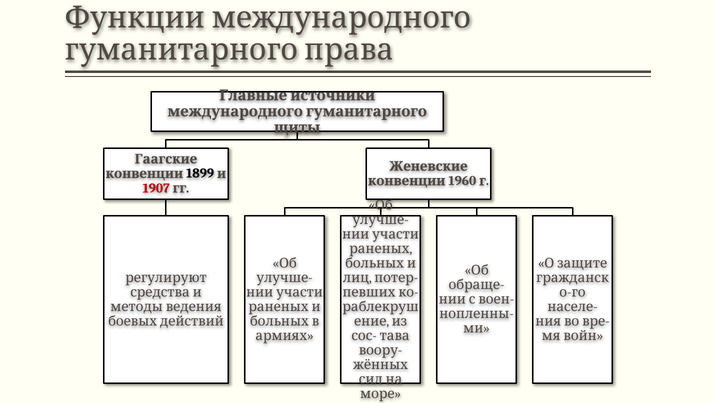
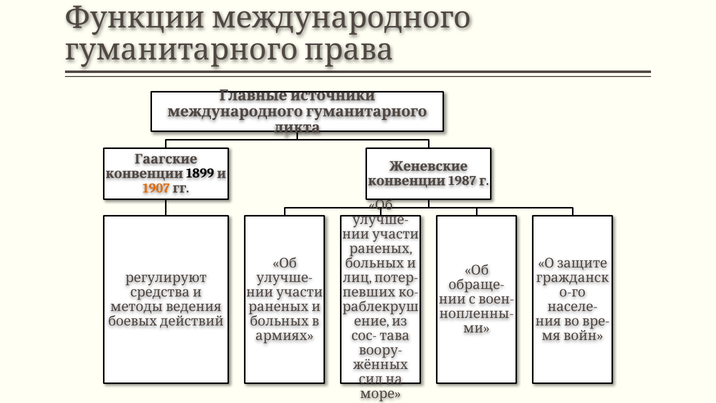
щиты: щиты -> ликта
1960: 1960 -> 1987
1907 colour: red -> orange
